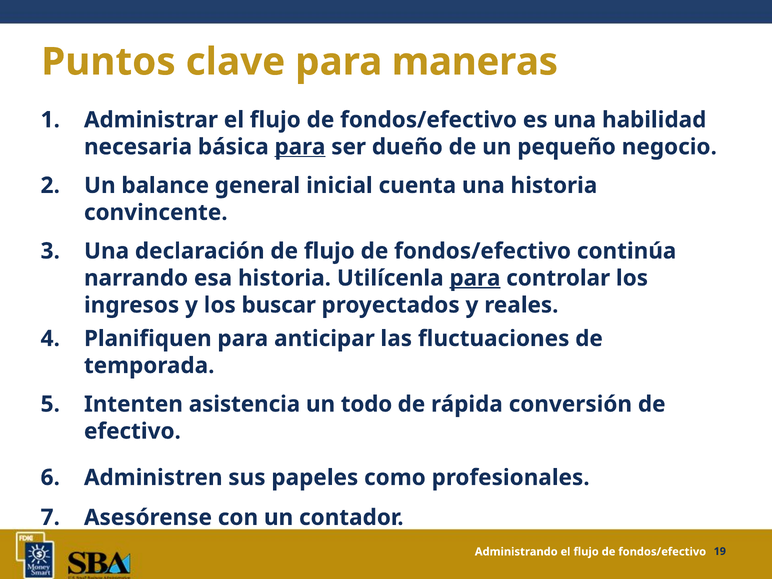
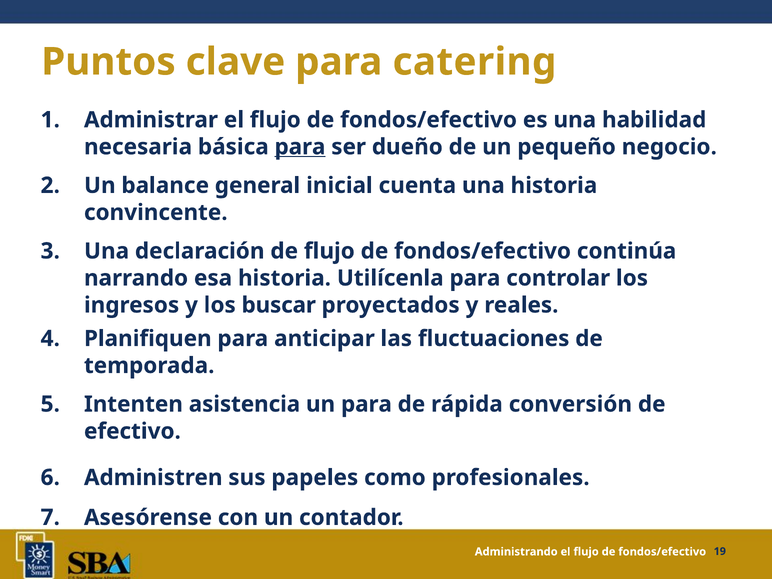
maneras: maneras -> catering
para at (475, 278) underline: present -> none
un todo: todo -> para
